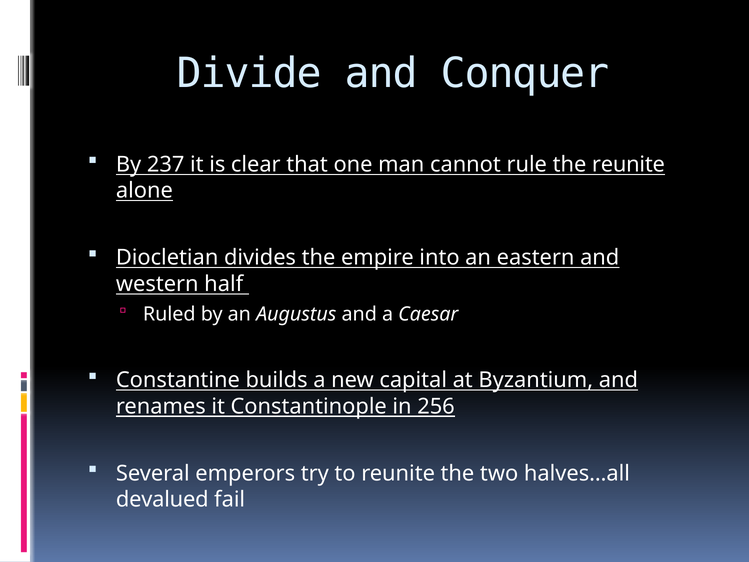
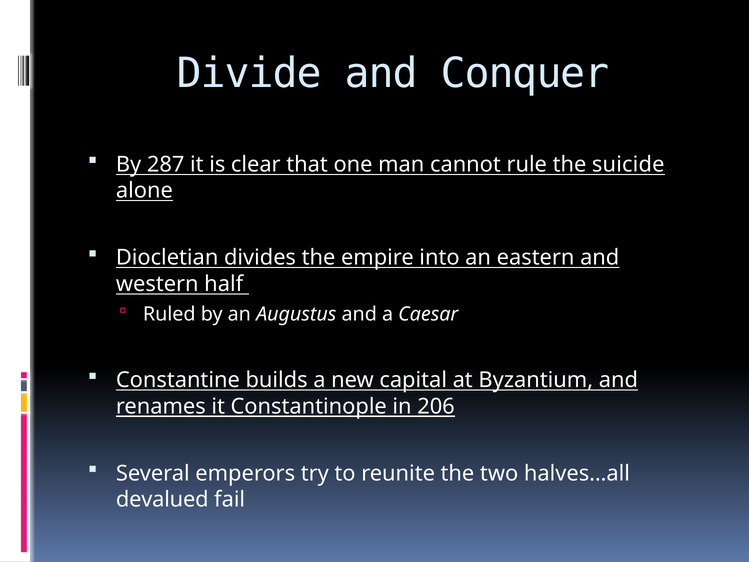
237: 237 -> 287
the reunite: reunite -> suicide
256: 256 -> 206
